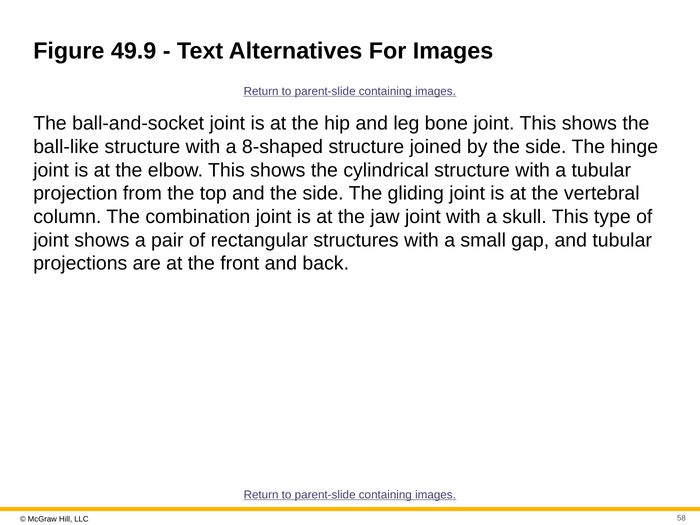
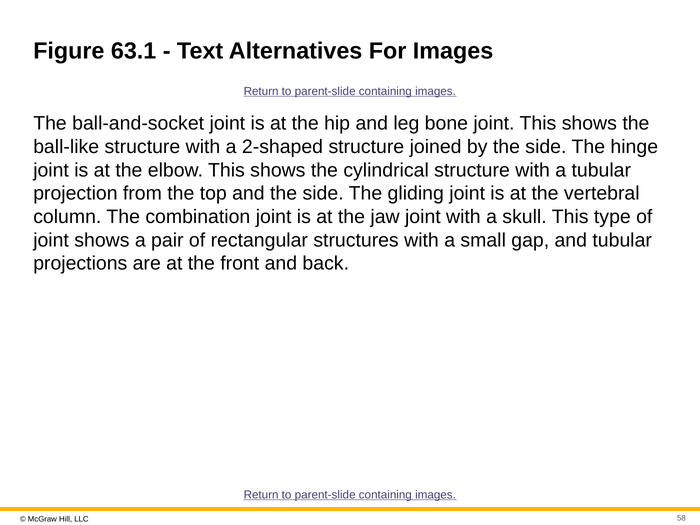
49.9: 49.9 -> 63.1
8-shaped: 8-shaped -> 2-shaped
